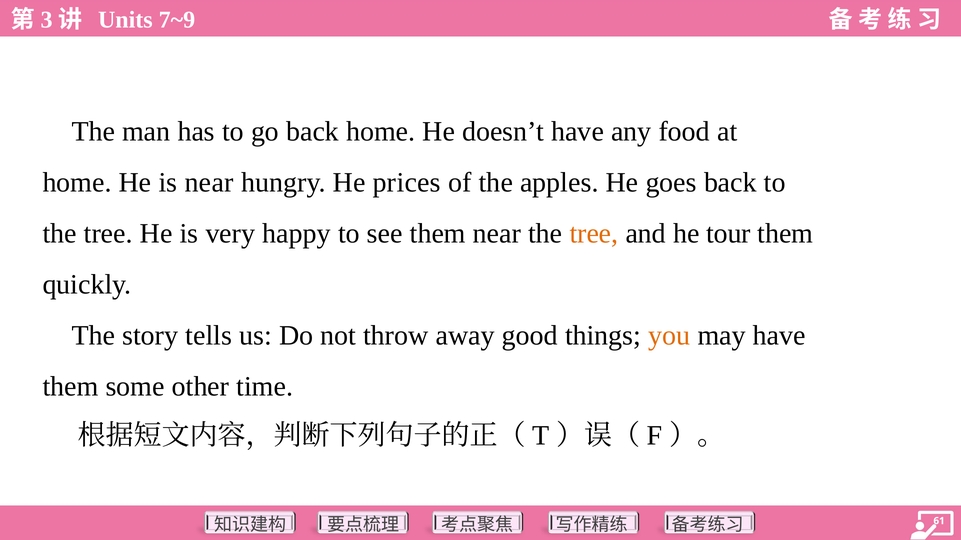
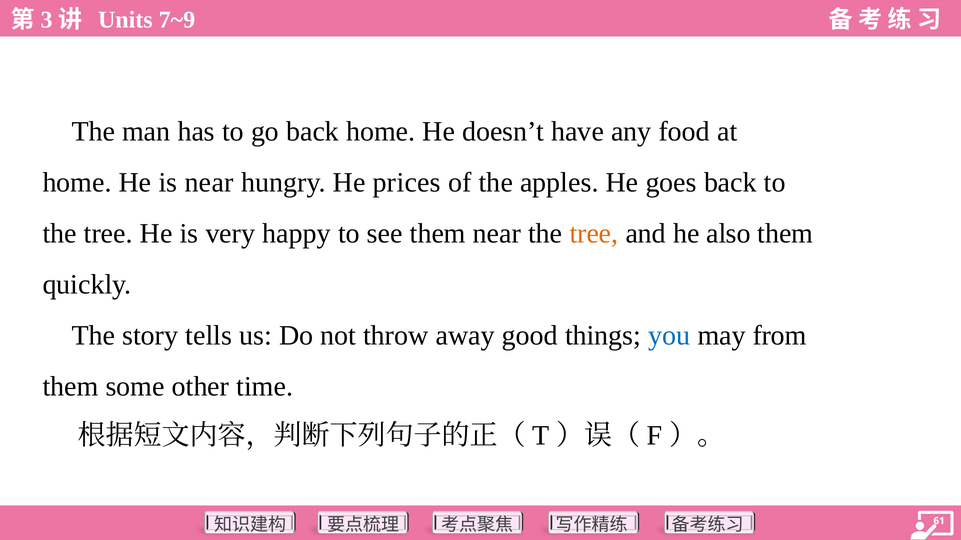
tour: tour -> also
you colour: orange -> blue
may have: have -> from
